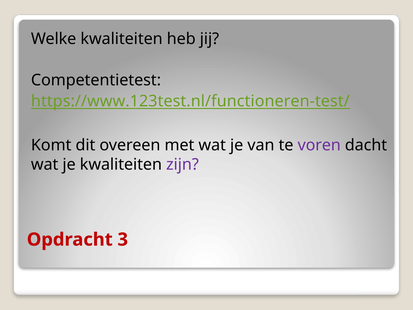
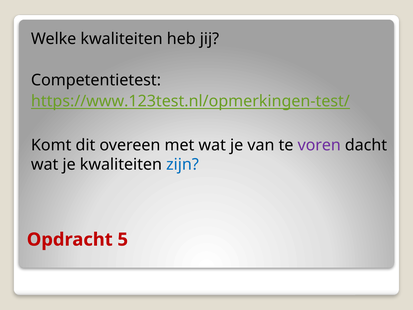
https://www.123test.nl/functioneren-test/: https://www.123test.nl/functioneren-test/ -> https://www.123test.nl/opmerkingen-test/
zijn colour: purple -> blue
3: 3 -> 5
